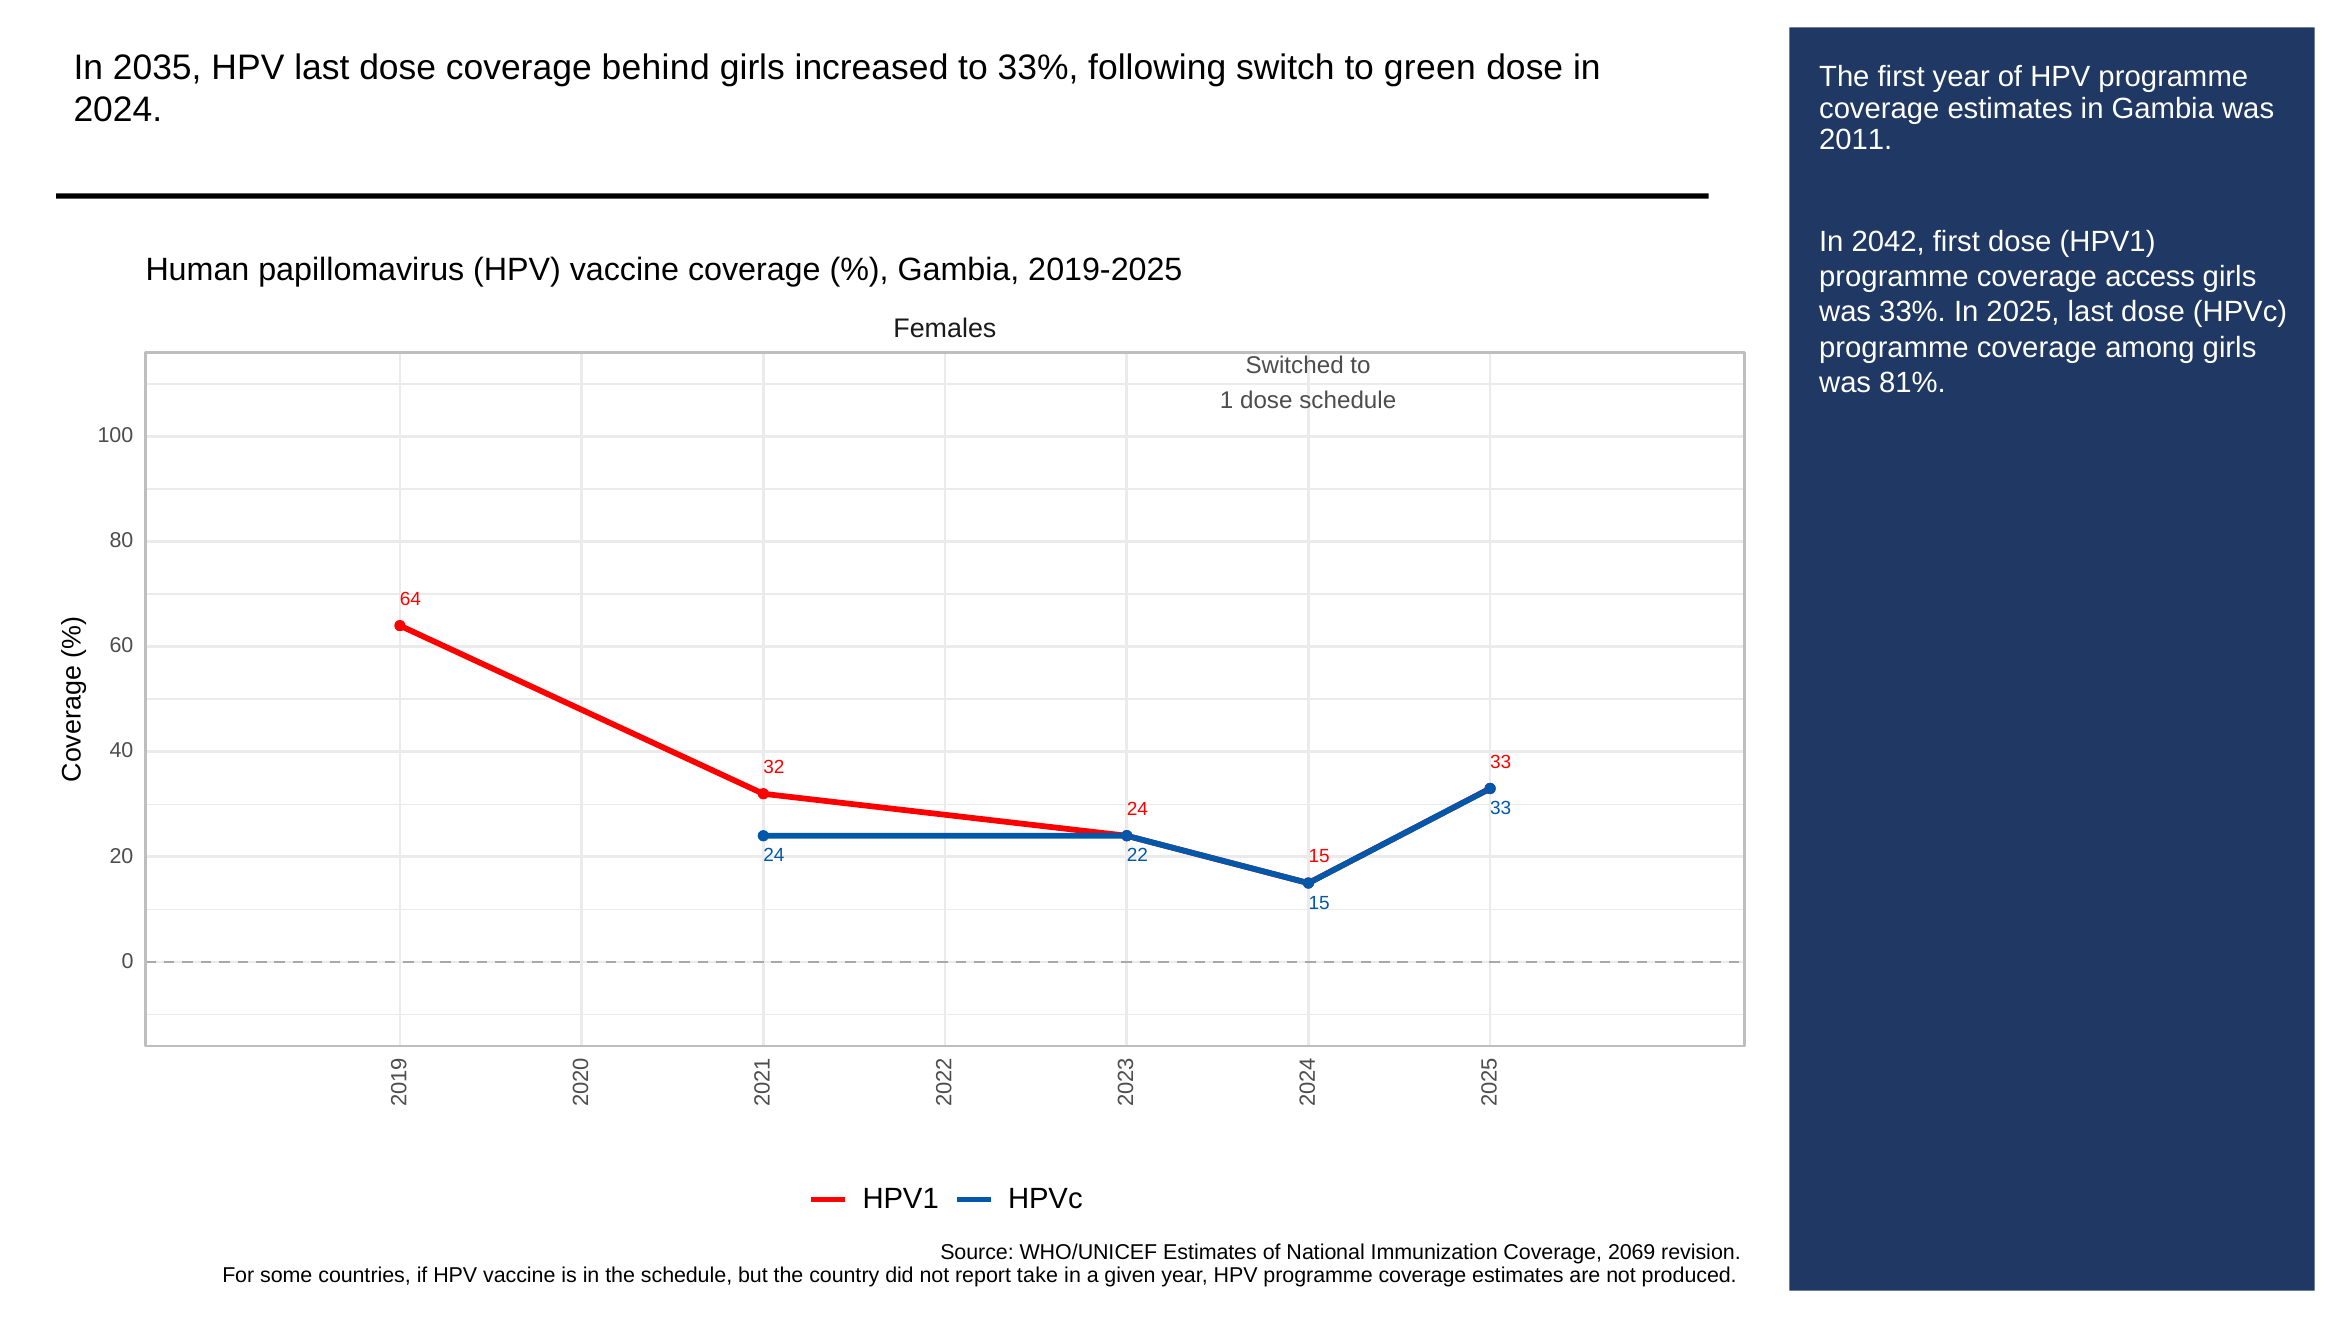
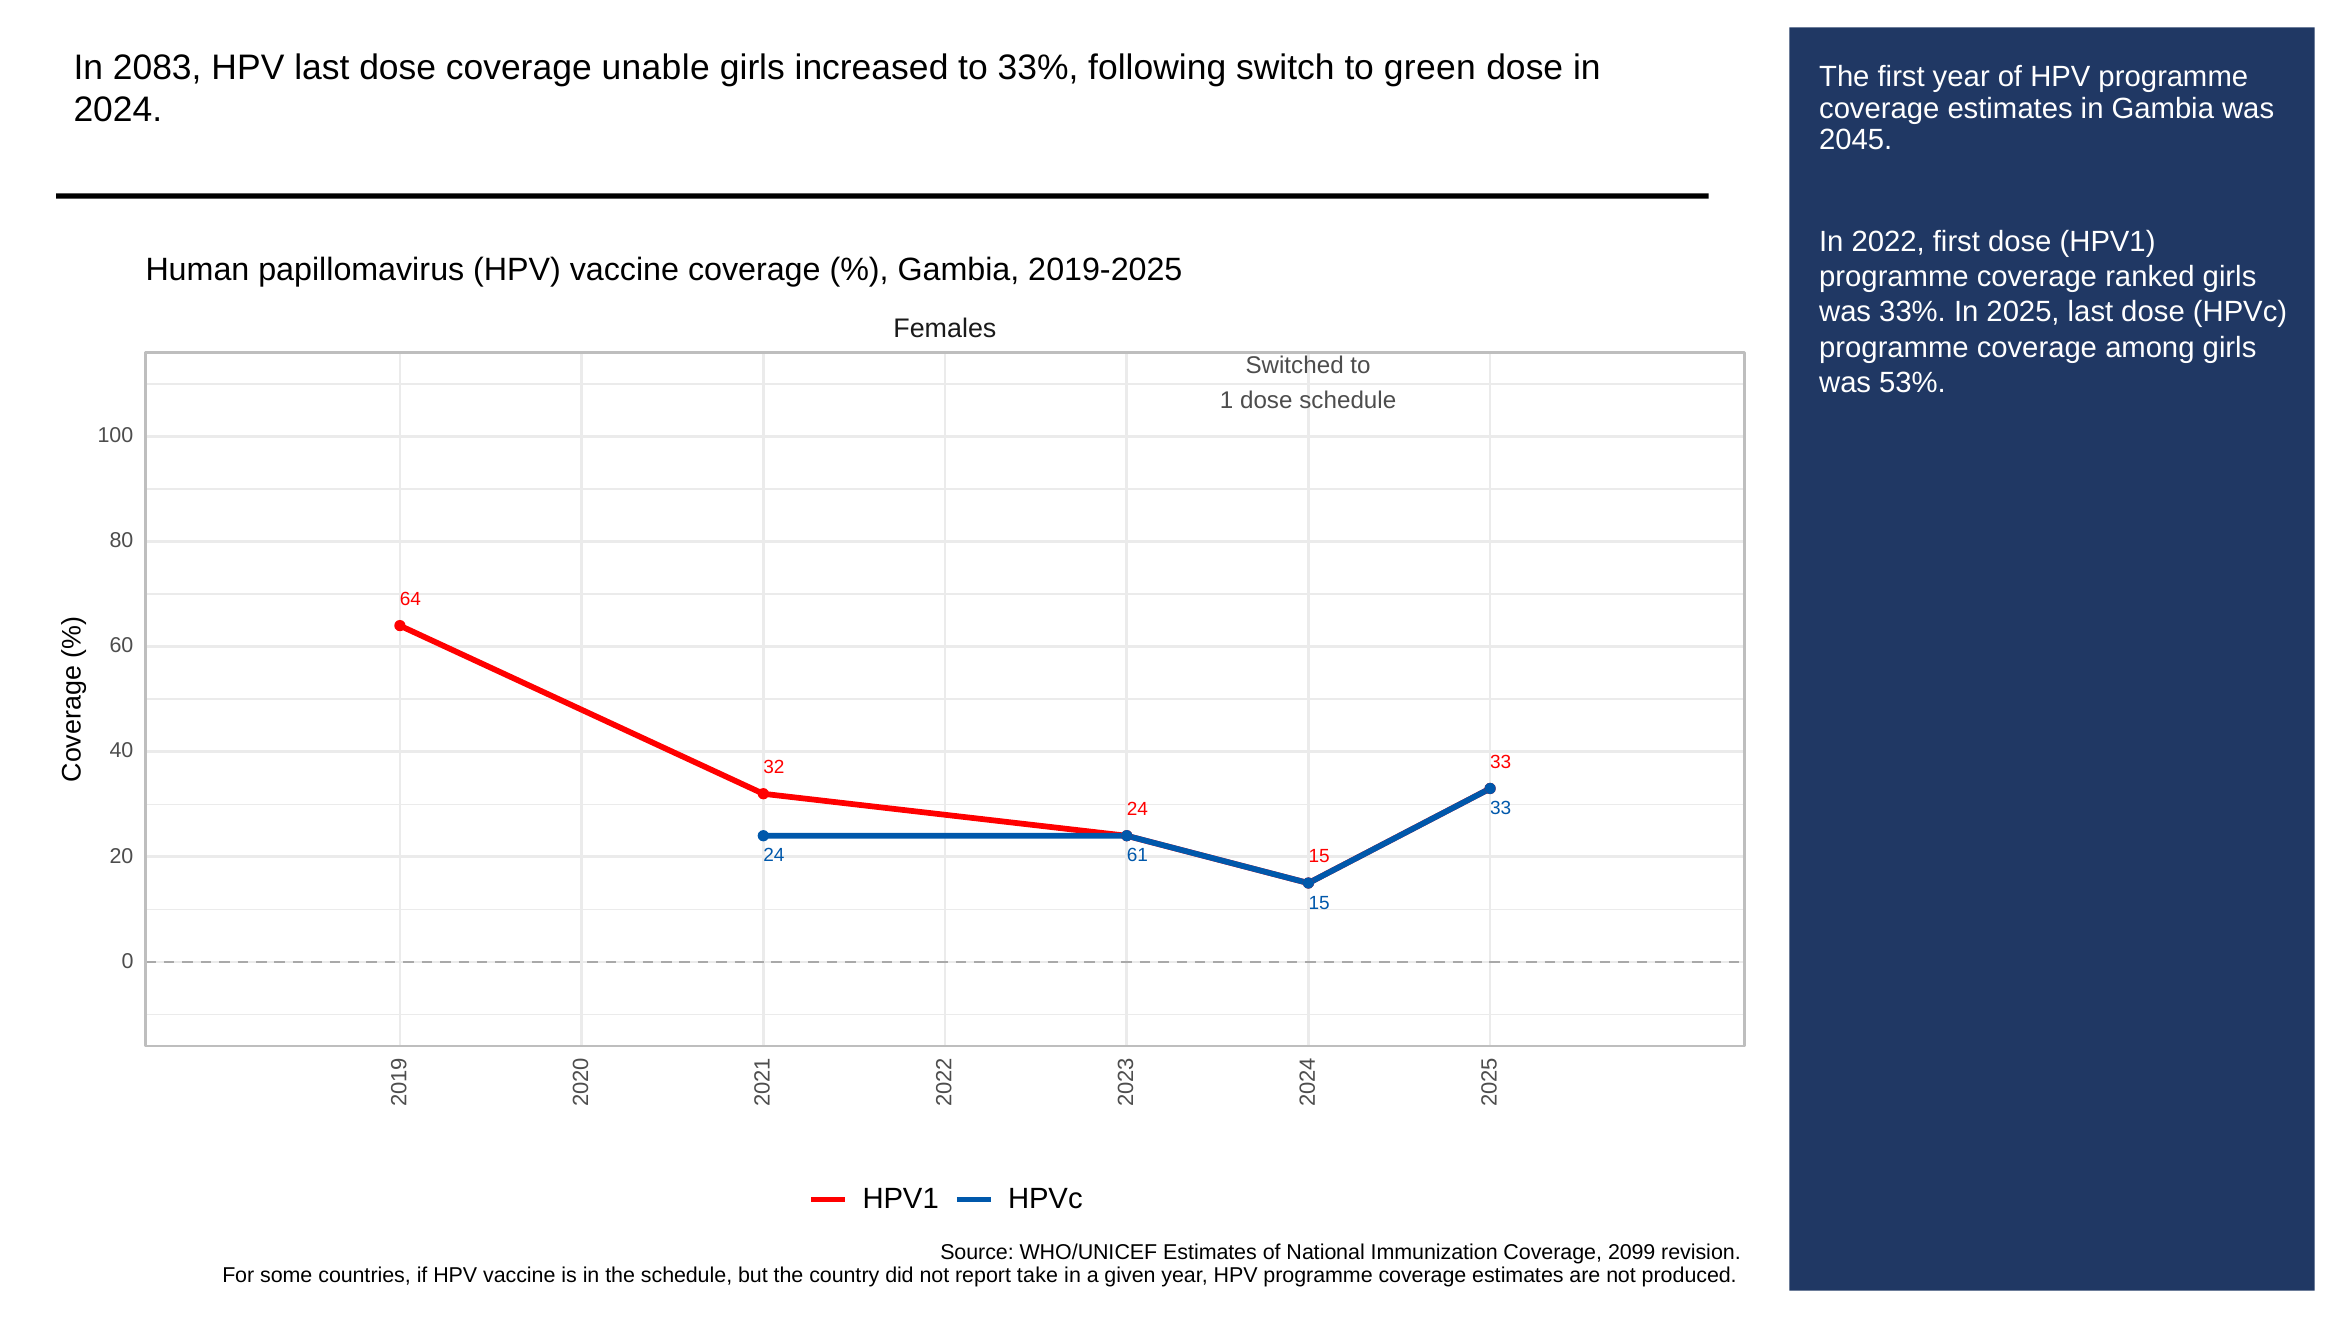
2035: 2035 -> 2083
behind: behind -> unable
2011: 2011 -> 2045
2042: 2042 -> 2022
access: access -> ranked
81%: 81% -> 53%
22: 22 -> 61
2069: 2069 -> 2099
